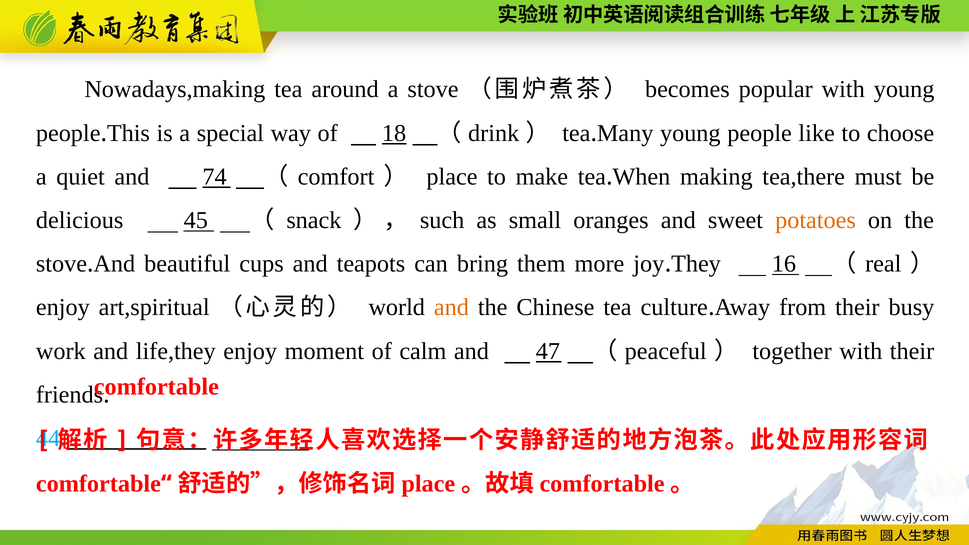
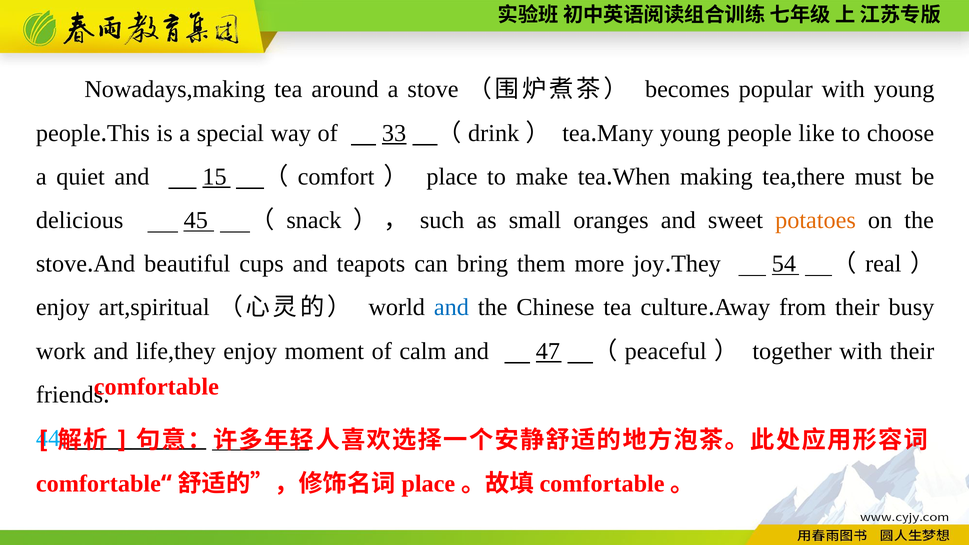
18: 18 -> 33
74: 74 -> 15
16: 16 -> 54
and at (451, 308) colour: orange -> blue
